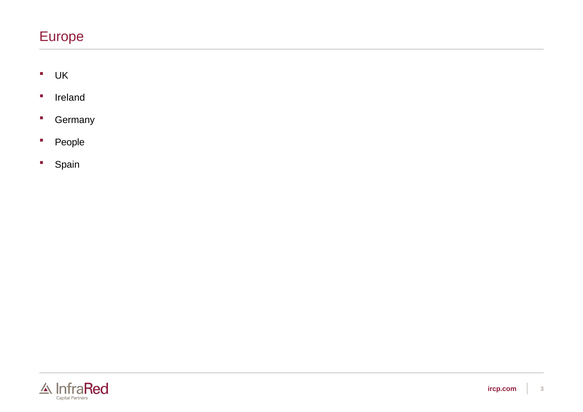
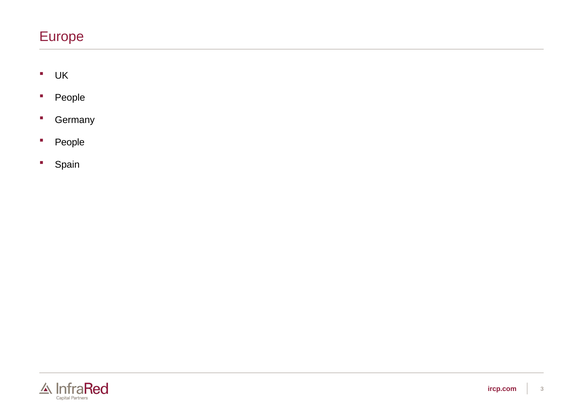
Ireland at (70, 98): Ireland -> People
